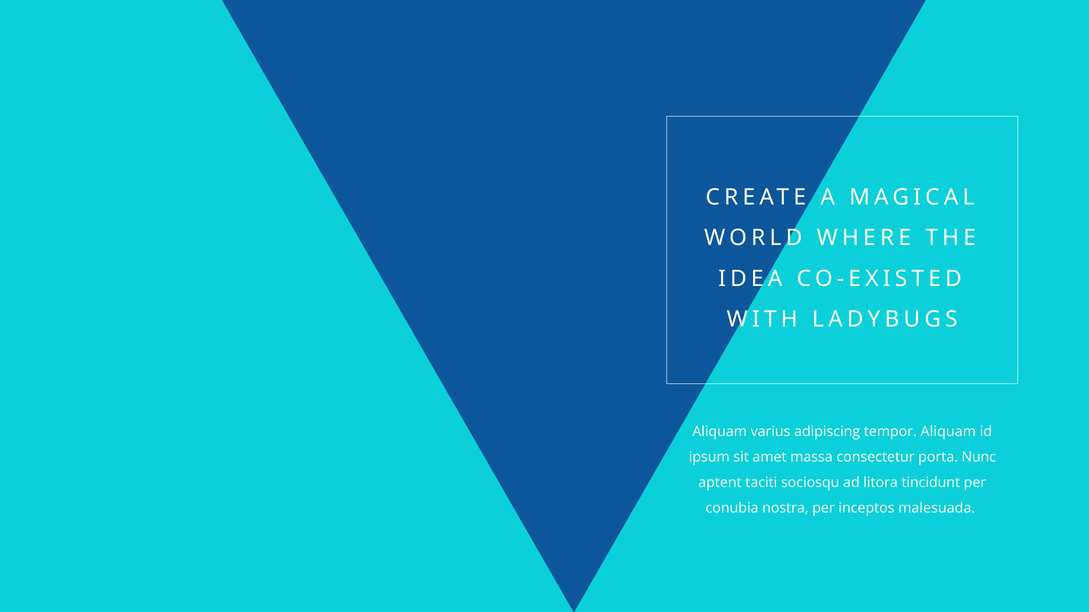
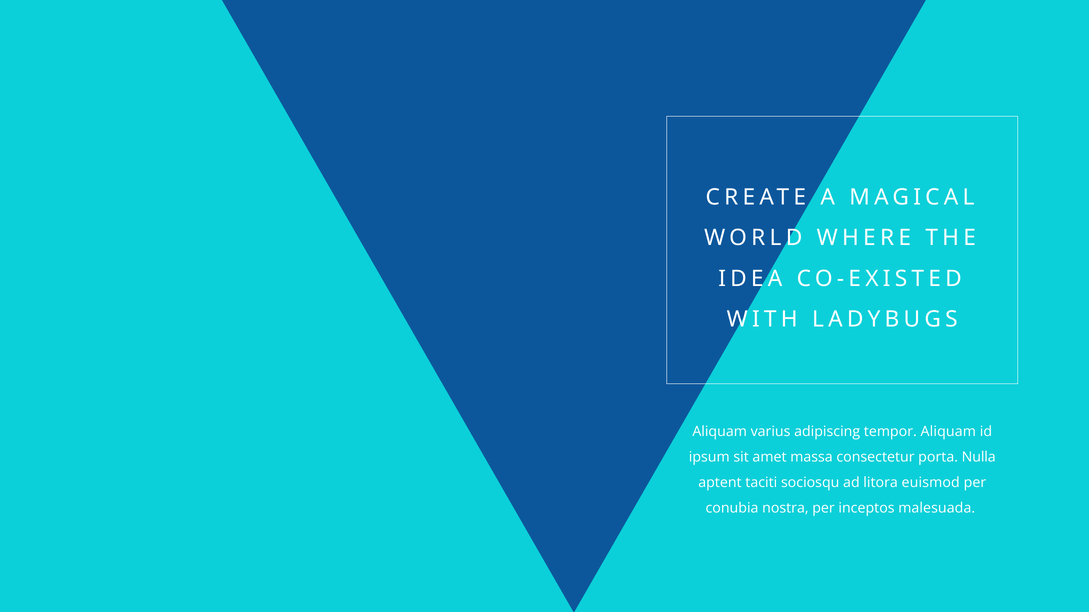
Nunc: Nunc -> Nulla
tincidunt: tincidunt -> euismod
